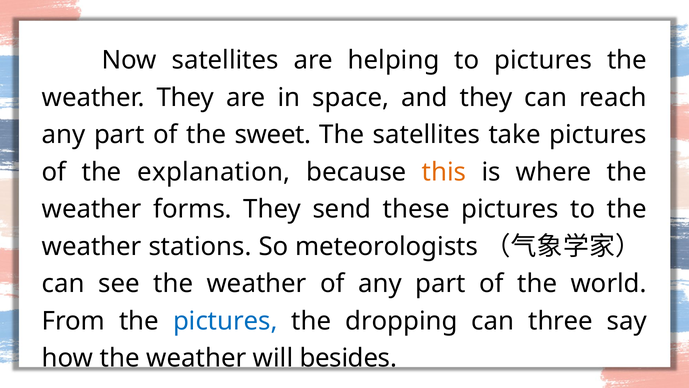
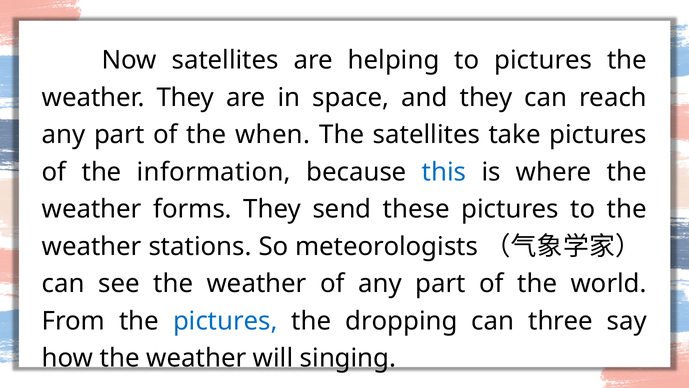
sweet: sweet -> when
explanation: explanation -> information
this colour: orange -> blue
besides: besides -> singing
